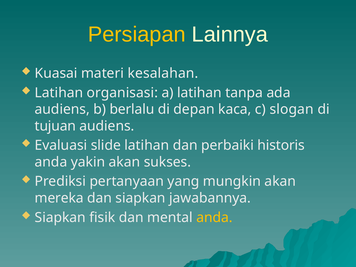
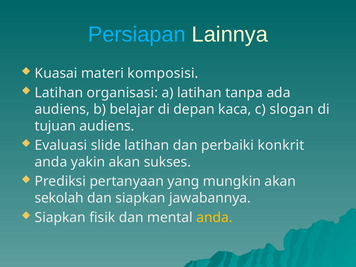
Persiapan colour: yellow -> light blue
kesalahan: kesalahan -> komposisi
berlalu: berlalu -> belajar
historis: historis -> konkrit
mereka: mereka -> sekolah
